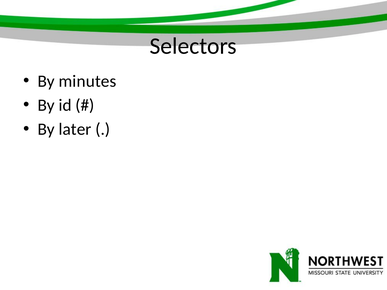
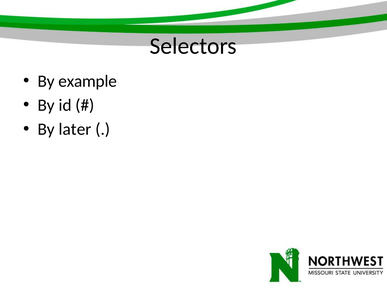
minutes: minutes -> example
